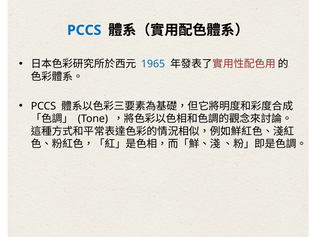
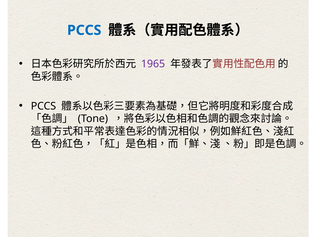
1965 colour: blue -> purple
